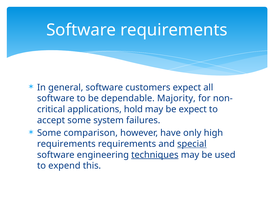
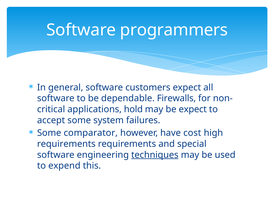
Software requirements: requirements -> programmers
Majority: Majority -> Firewalls
comparison: comparison -> comparator
only: only -> cost
special underline: present -> none
